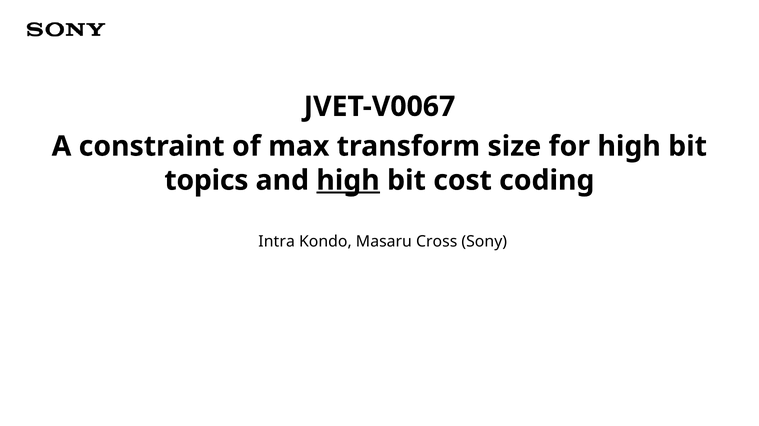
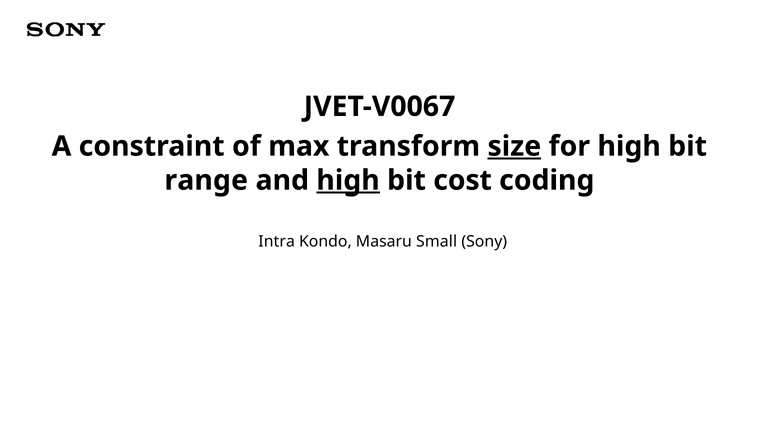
size underline: none -> present
topics: topics -> range
Cross: Cross -> Small
